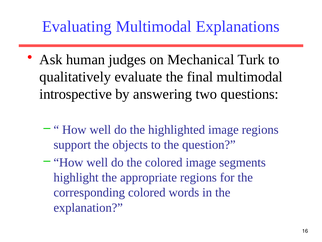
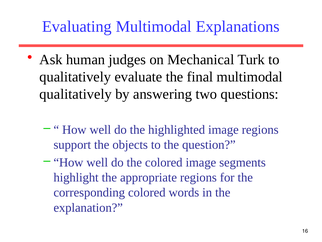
introspective at (76, 94): introspective -> qualitatively
